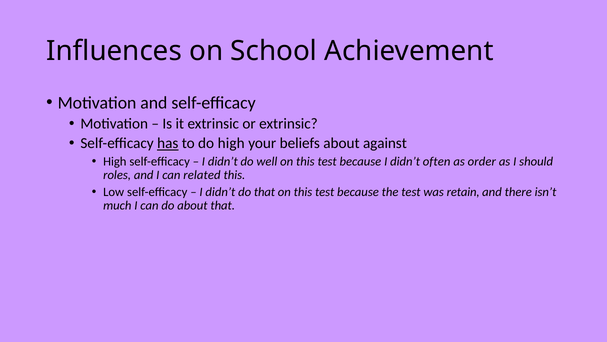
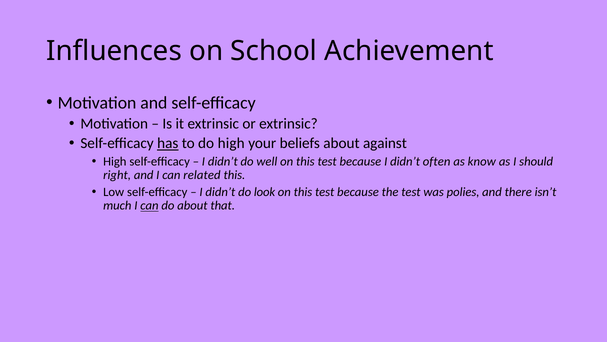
order: order -> know
roles: roles -> right
do that: that -> look
retain: retain -> polies
can at (149, 205) underline: none -> present
